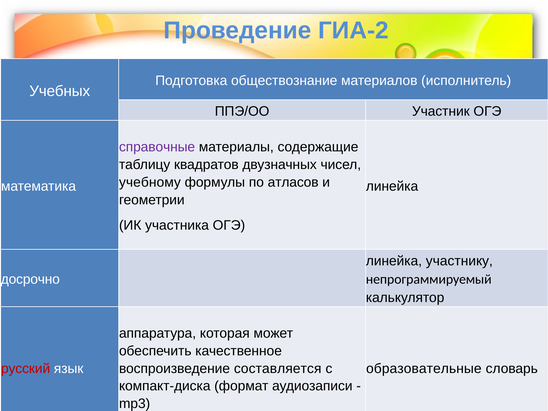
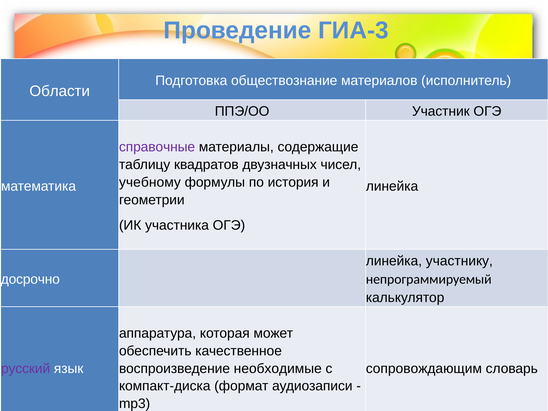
ГИА-2: ГИА-2 -> ГИА-3
Учебных: Учебных -> Области
атласов: атласов -> история
русский colour: red -> purple
составляется: составляется -> необходимые
образовательные: образовательные -> сопровождающим
